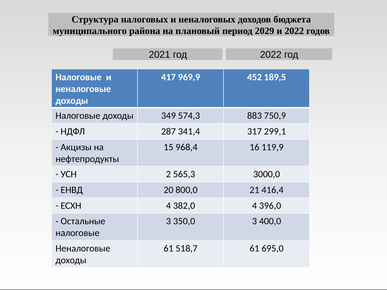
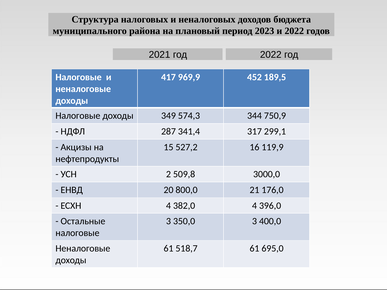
2029: 2029 -> 2023
883: 883 -> 344
968,4: 968,4 -> 527,2
565,3: 565,3 -> 509,8
416,4: 416,4 -> 176,0
